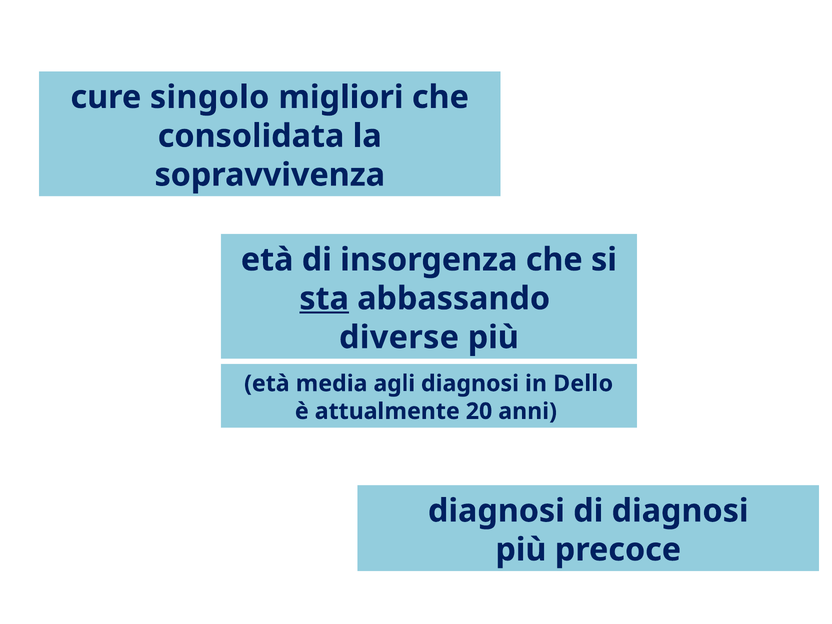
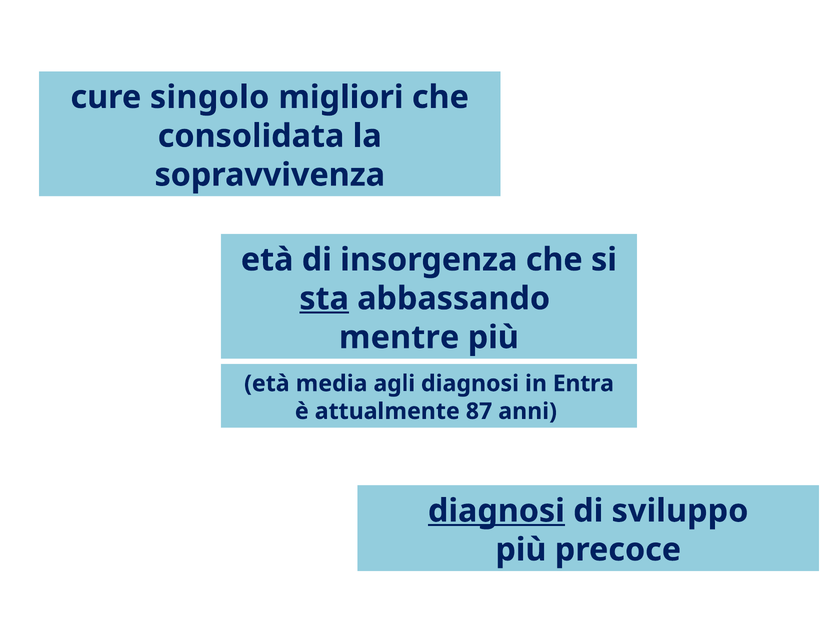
diverse: diverse -> mentre
Dello: Dello -> Entra
20: 20 -> 87
diagnosi at (496, 511) underline: none -> present
di diagnosi: diagnosi -> sviluppo
